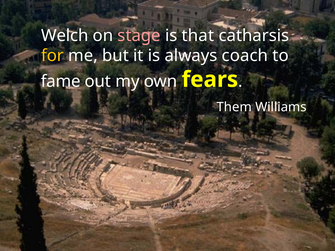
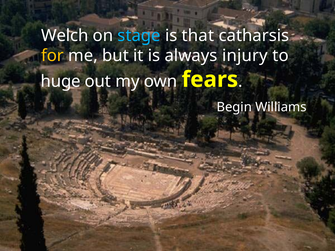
stage colour: pink -> light blue
coach: coach -> injury
fame: fame -> huge
Them: Them -> Begin
